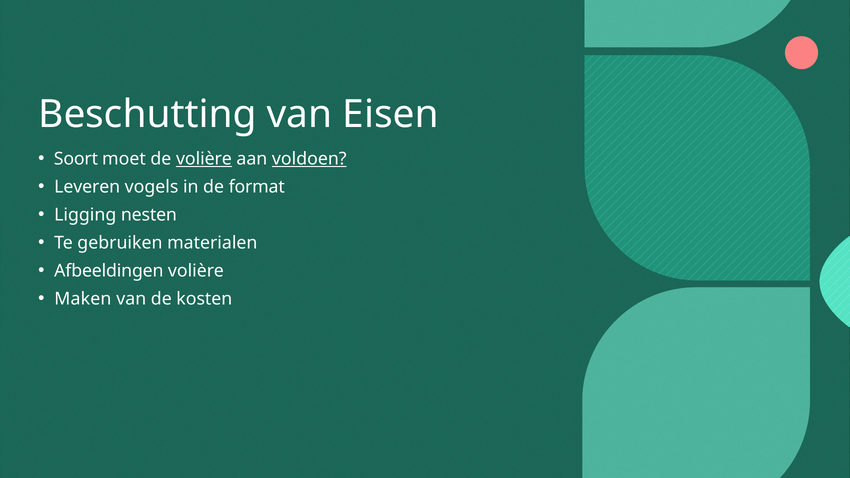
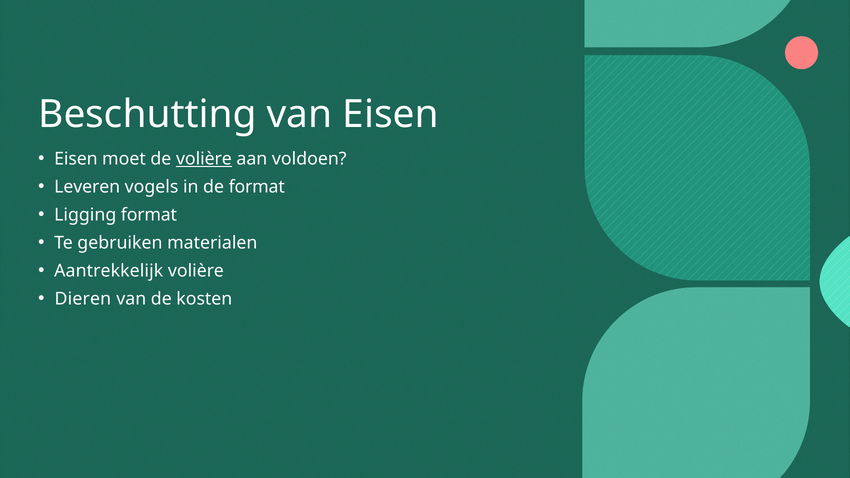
Soort at (76, 159): Soort -> Eisen
voldoen underline: present -> none
Ligging nesten: nesten -> format
Afbeeldingen: Afbeeldingen -> Aantrekkelijk
Maken: Maken -> Dieren
